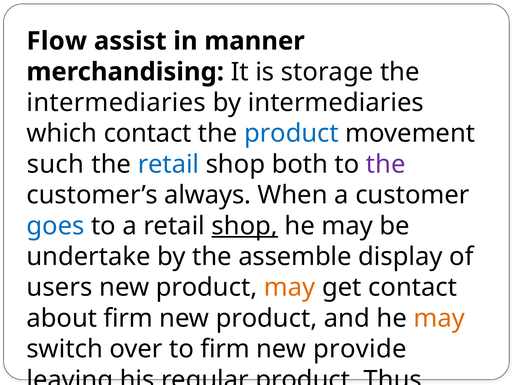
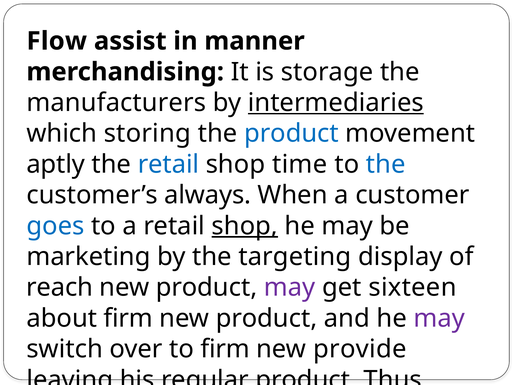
intermediaries at (116, 103): intermediaries -> manufacturers
intermediaries at (336, 103) underline: none -> present
which contact: contact -> storing
such: such -> aptly
both: both -> time
the at (386, 164) colour: purple -> blue
undertake: undertake -> marketing
assemble: assemble -> targeting
users: users -> reach
may at (290, 287) colour: orange -> purple
get contact: contact -> sixteen
may at (439, 318) colour: orange -> purple
